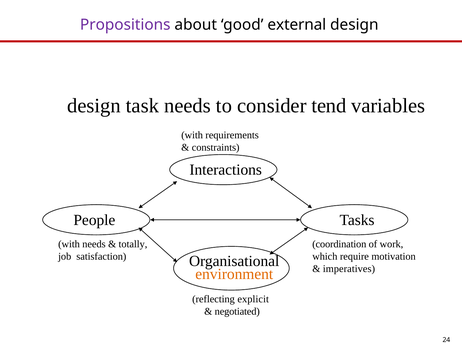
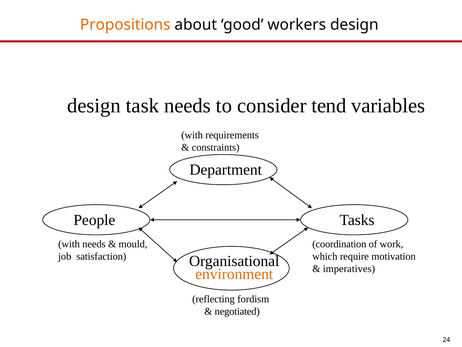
Propositions colour: purple -> orange
external: external -> workers
Interactions: Interactions -> Department
totally: totally -> mould
explicit: explicit -> fordism
